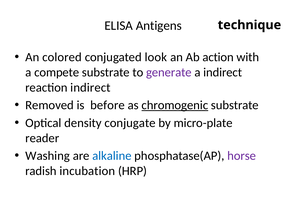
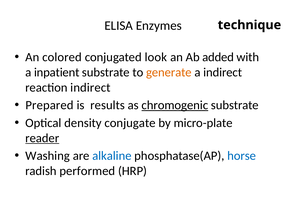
Antigens: Antigens -> Enzymes
action: action -> added
compete: compete -> inpatient
generate colour: purple -> orange
Removed: Removed -> Prepared
before: before -> results
reader underline: none -> present
horse colour: purple -> blue
incubation: incubation -> performed
